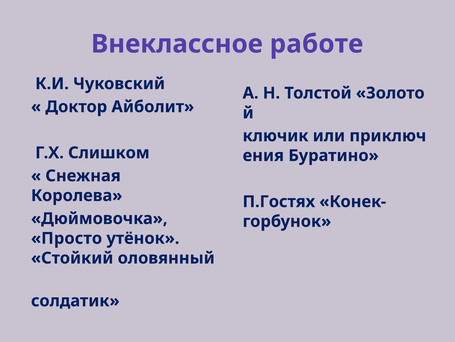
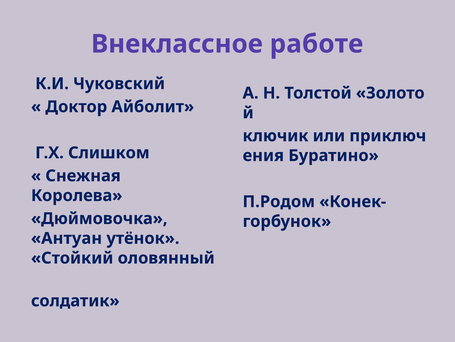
П.Гостях: П.Гостях -> П.Родом
Просто: Просто -> Антуан
